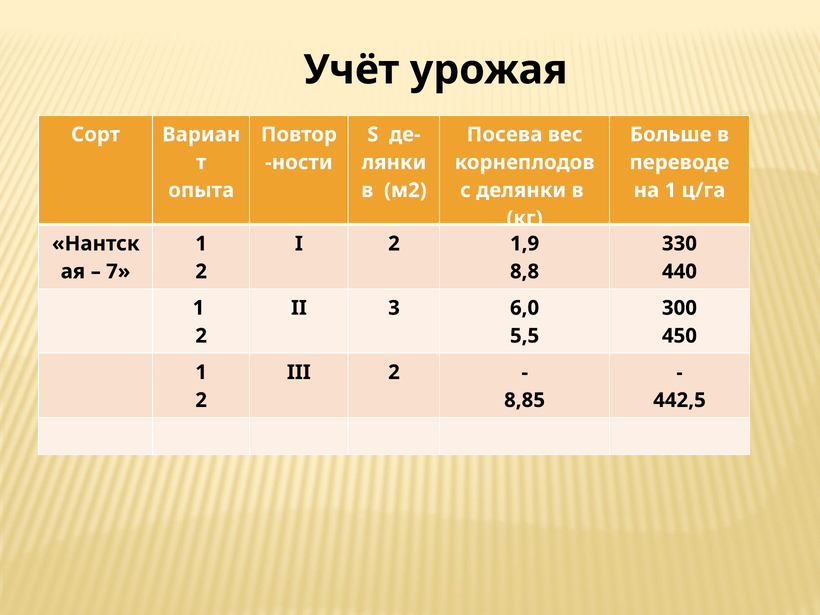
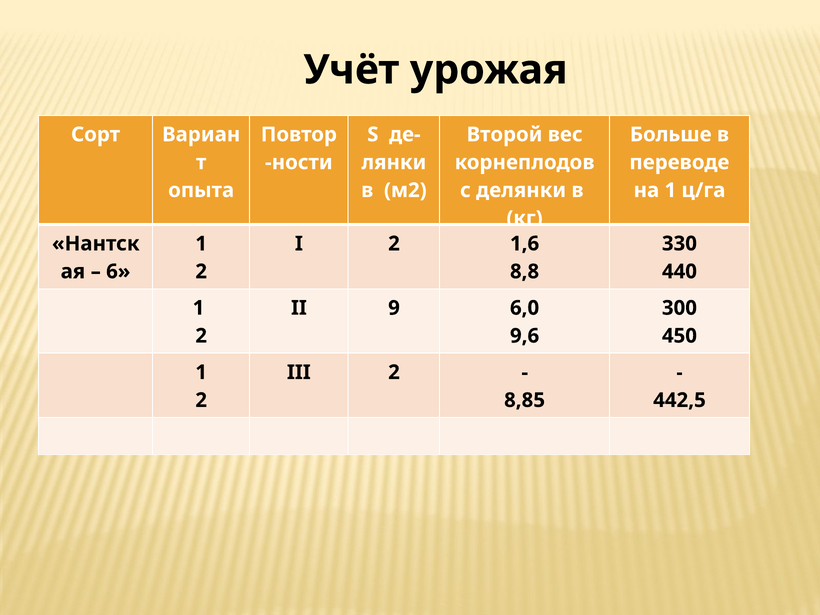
Посева: Посева -> Второй
1,9: 1,9 -> 1,6
7: 7 -> 6
3: 3 -> 9
5,5: 5,5 -> 9,6
